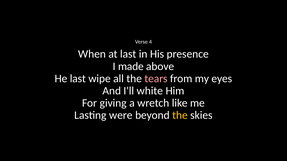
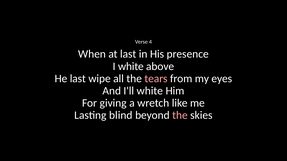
I made: made -> white
were: were -> blind
the at (180, 116) colour: yellow -> pink
